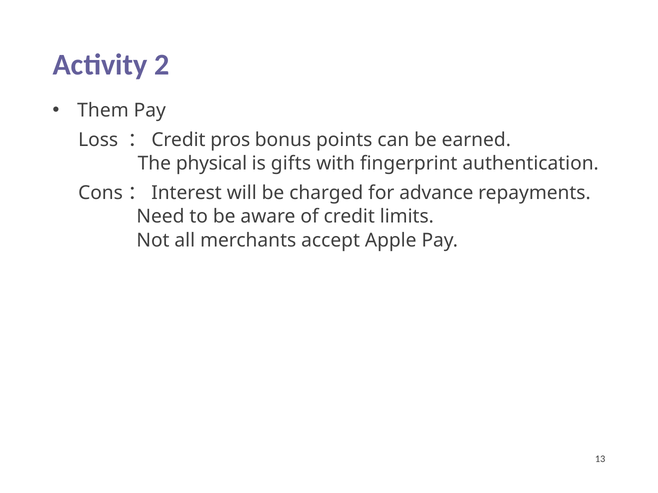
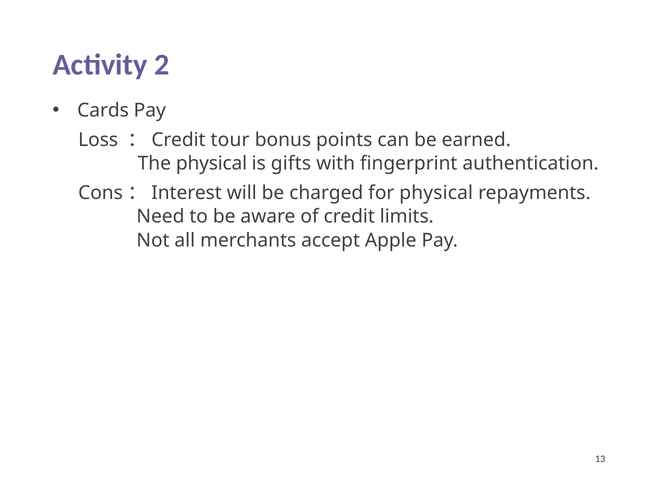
Them: Them -> Cards
pros: pros -> tour
for advance: advance -> physical
